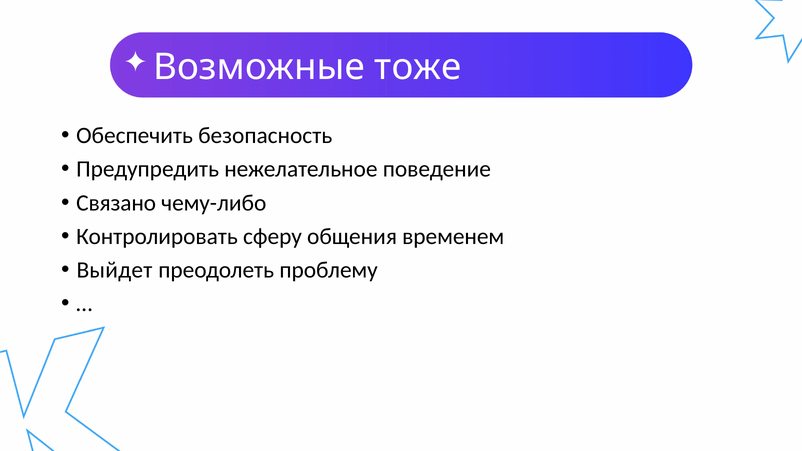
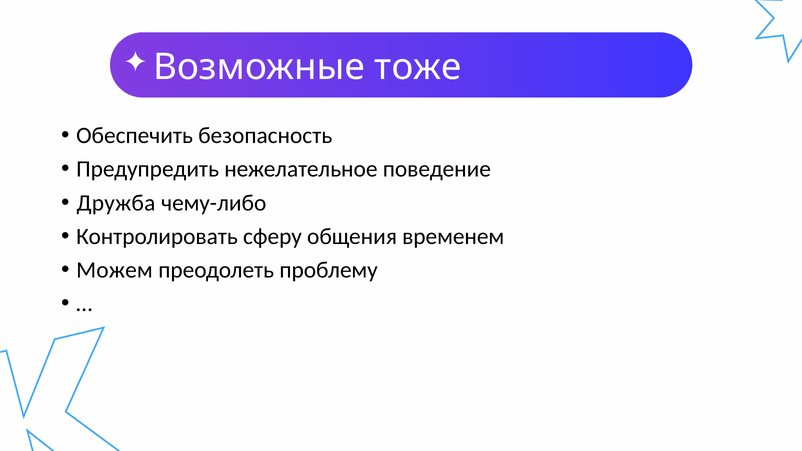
Связано: Связано -> Дружба
Выйдет: Выйдет -> Можем
